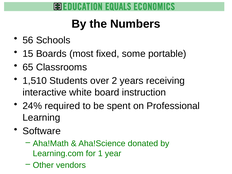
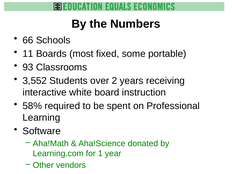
56: 56 -> 66
15: 15 -> 11
65: 65 -> 93
1,510: 1,510 -> 3,552
24%: 24% -> 58%
